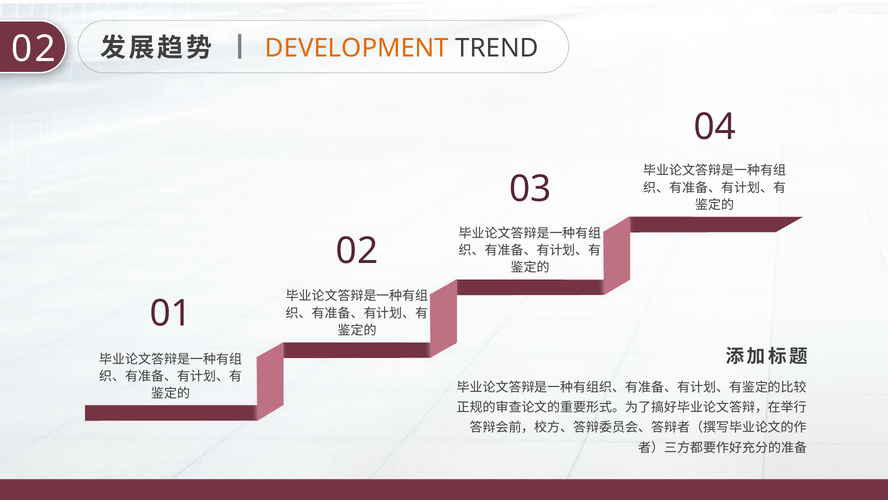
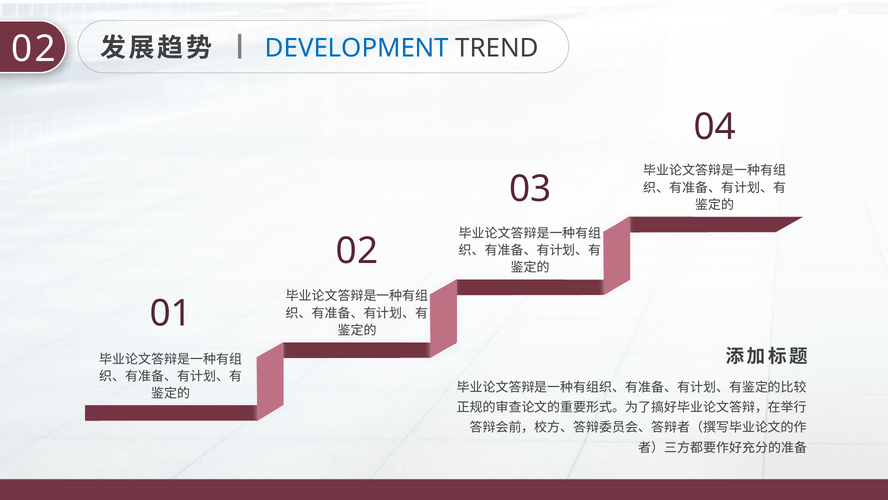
DEVELOPMENT colour: orange -> blue
